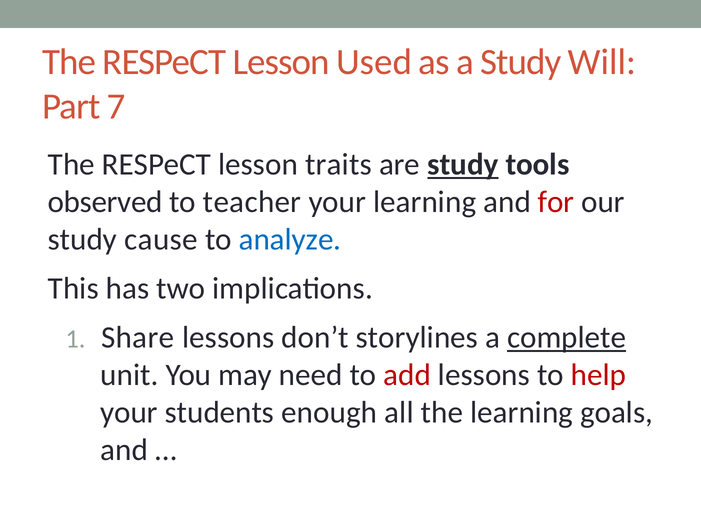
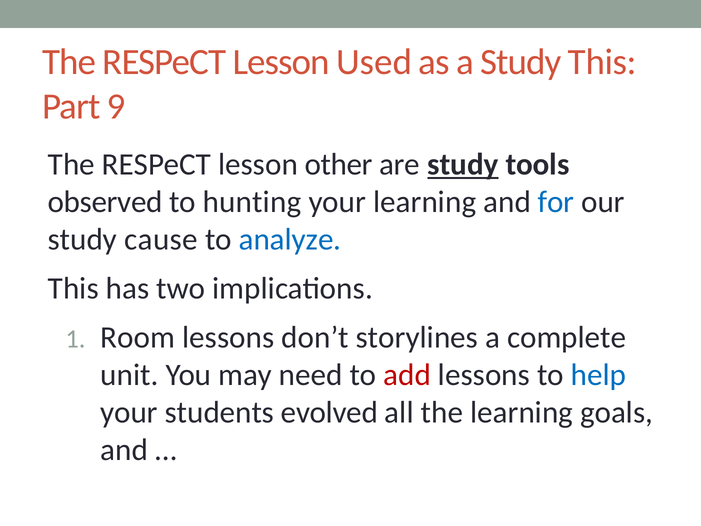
Study Will: Will -> This
7: 7 -> 9
traits: traits -> other
teacher: teacher -> hunting
for colour: red -> blue
Share: Share -> Room
complete underline: present -> none
help colour: red -> blue
enough: enough -> evolved
